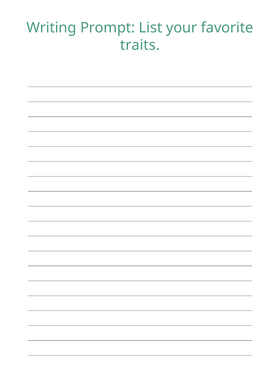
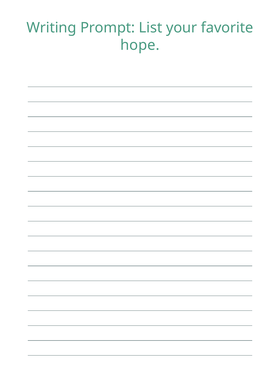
traits: traits -> hope
